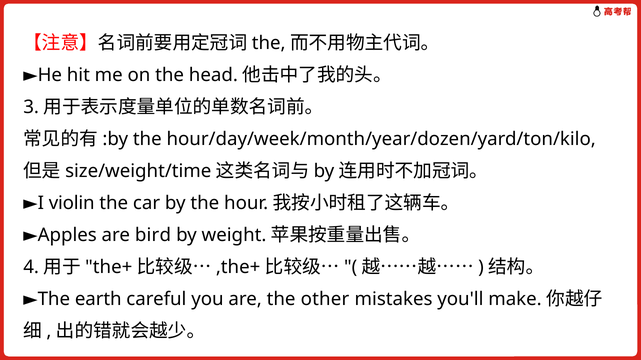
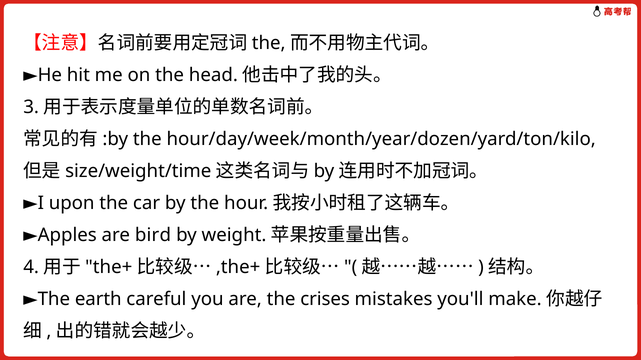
violin: violin -> upon
other: other -> crises
